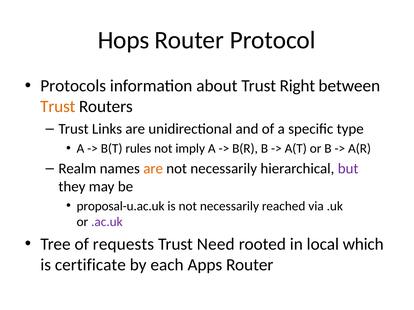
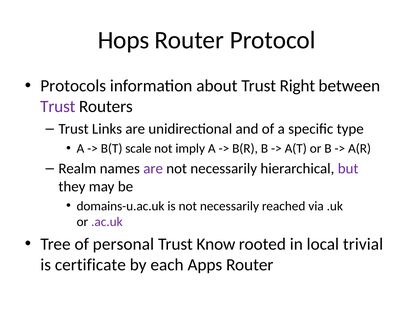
Trust at (58, 107) colour: orange -> purple
rules: rules -> scale
are at (153, 169) colour: orange -> purple
proposal-u.ac.uk: proposal-u.ac.uk -> domains-u.ac.uk
requests: requests -> personal
Need: Need -> Know
which: which -> trivial
